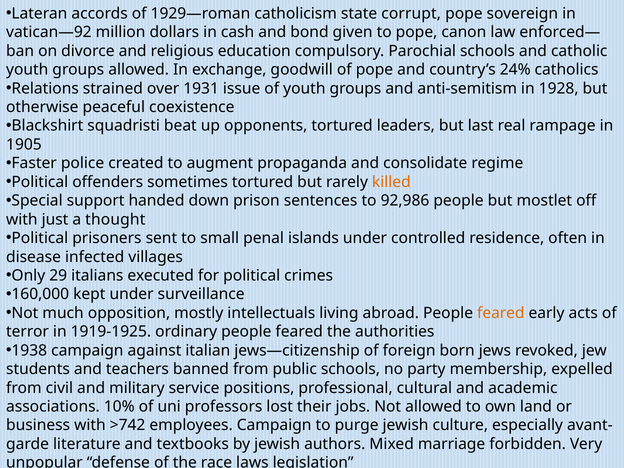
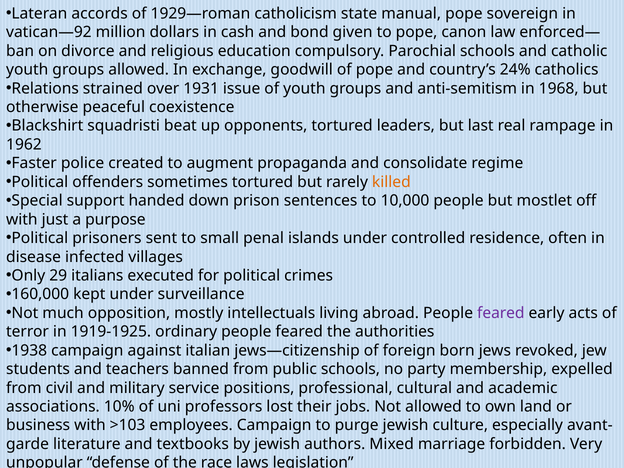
corrupt: corrupt -> manual
1928: 1928 -> 1968
1905: 1905 -> 1962
92,986: 92,986 -> 10,000
thought: thought -> purpose
feared at (501, 313) colour: orange -> purple
>742: >742 -> >103
